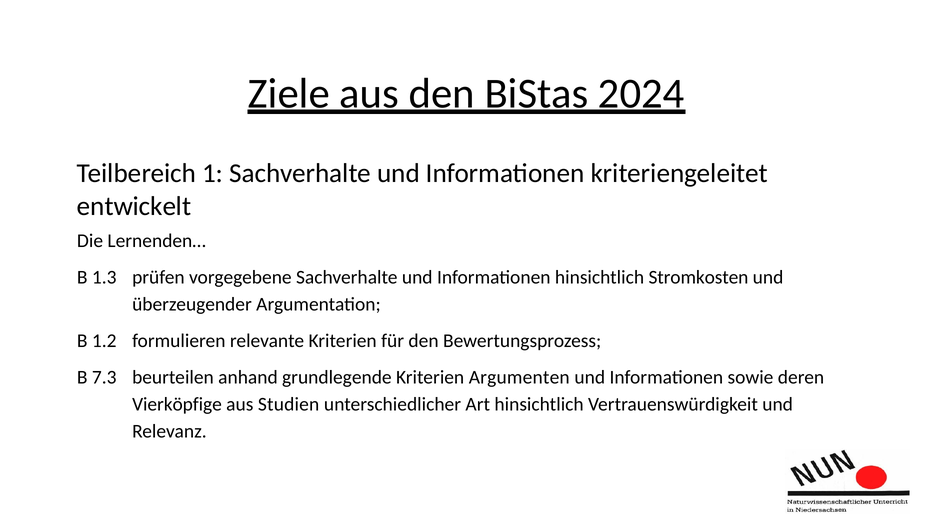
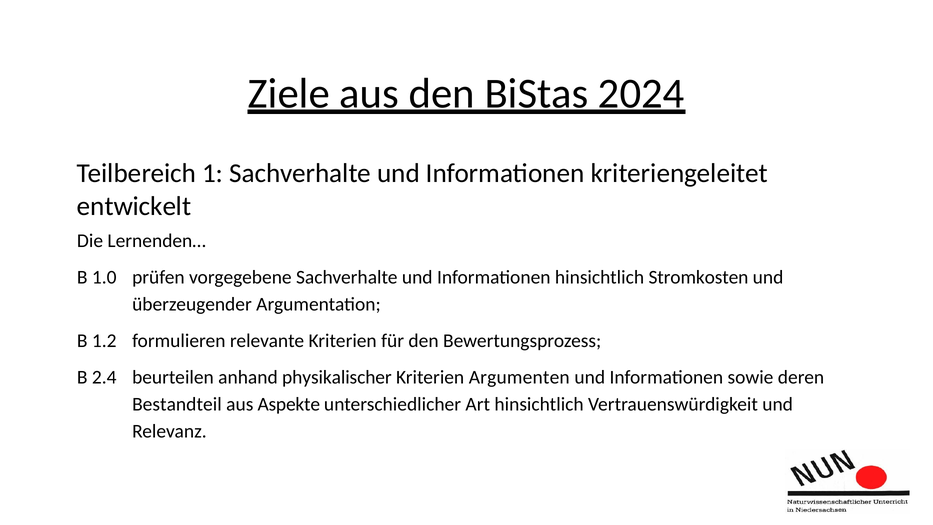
1.3: 1.3 -> 1.0
7.3: 7.3 -> 2.4
grundlegende: grundlegende -> physikalischer
Vierköpfige: Vierköpfige -> Bestandteil
Studien: Studien -> Aspekte
